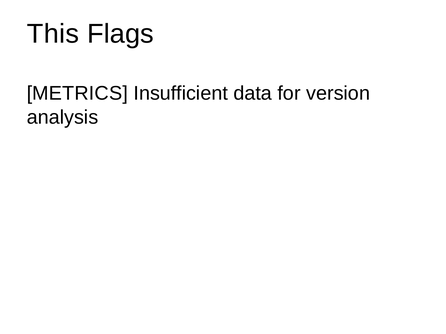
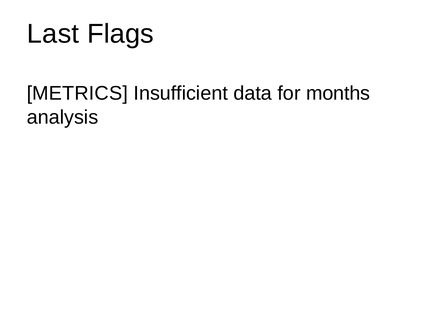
This: This -> Last
version: version -> months
